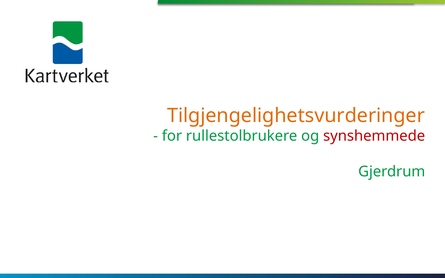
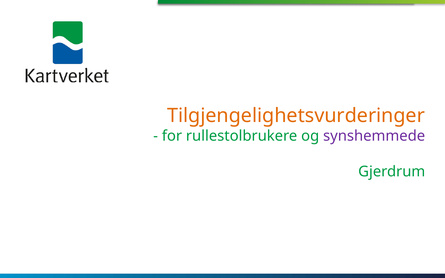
synshemmede colour: red -> purple
